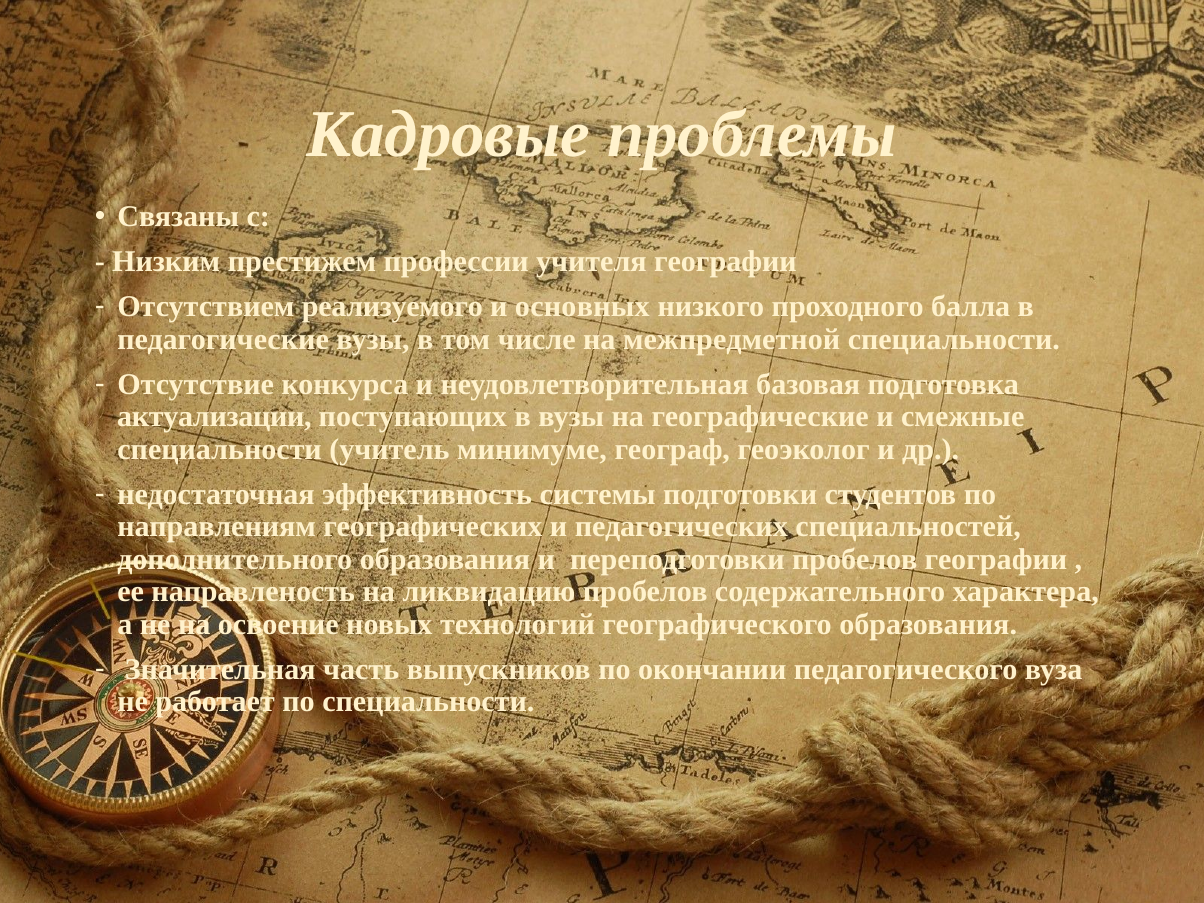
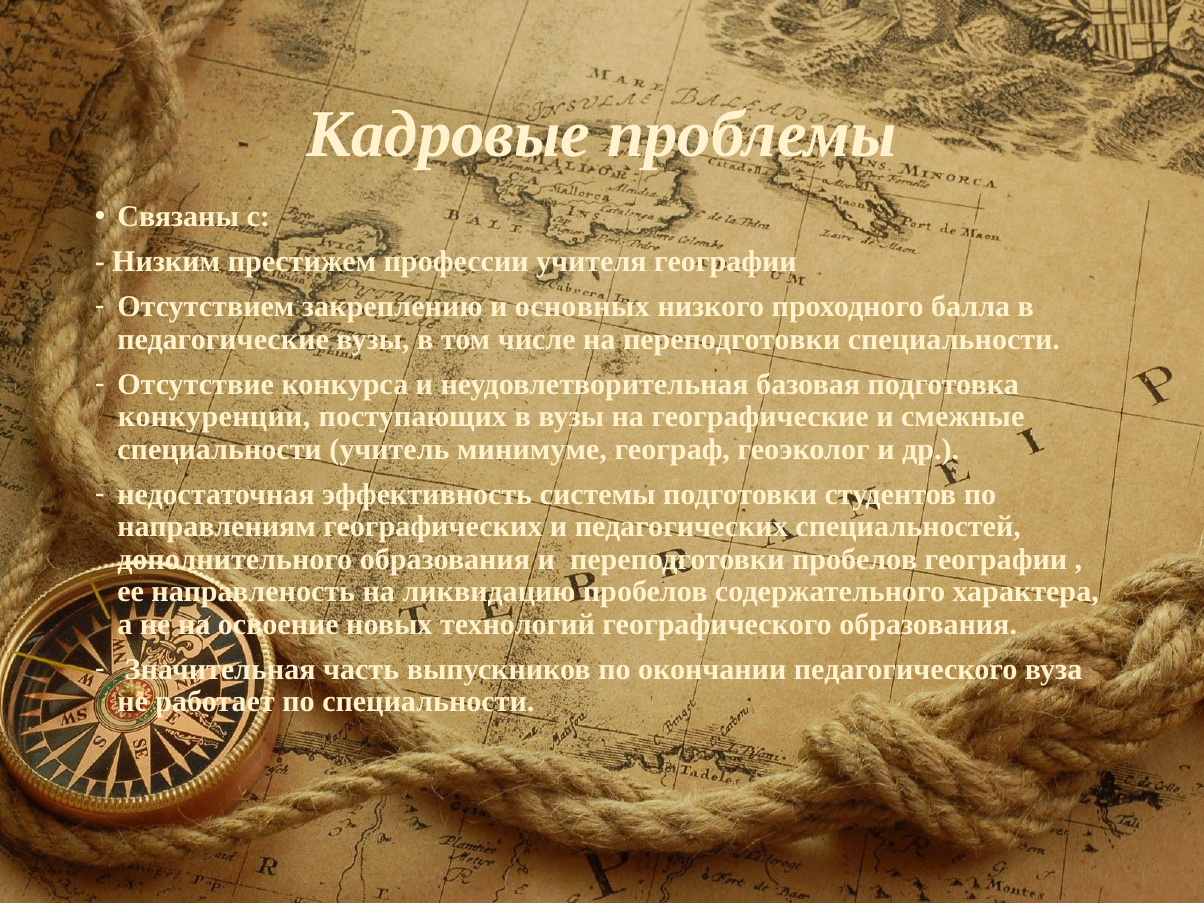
реализуемого: реализуемого -> закреплению
на межпредметной: межпредметной -> переподготовки
актуализации: актуализации -> конкуренции
